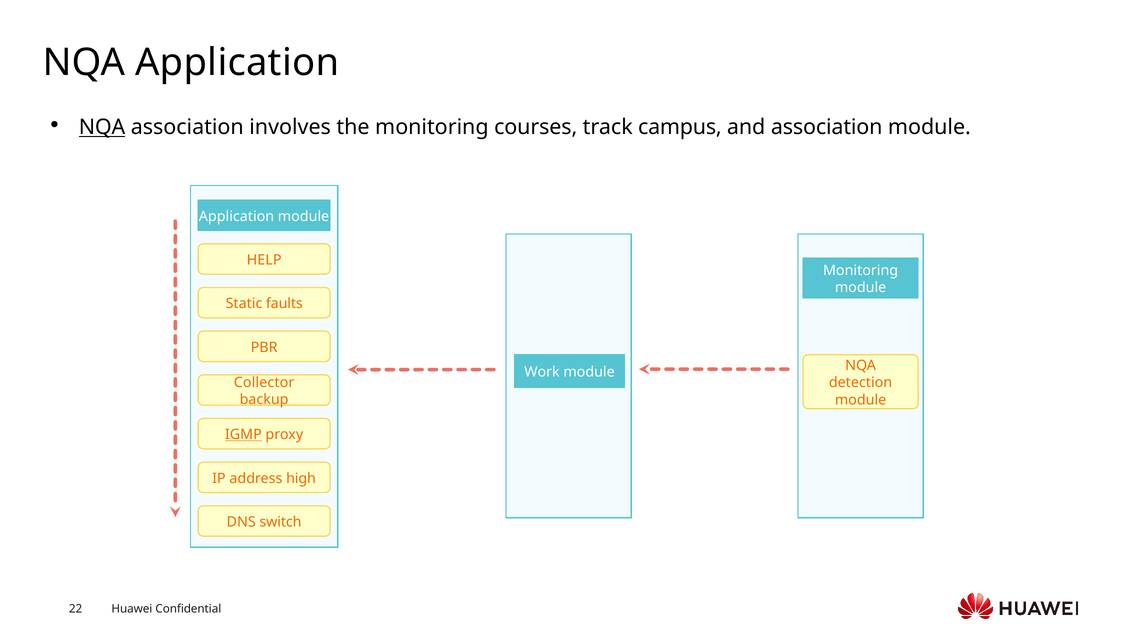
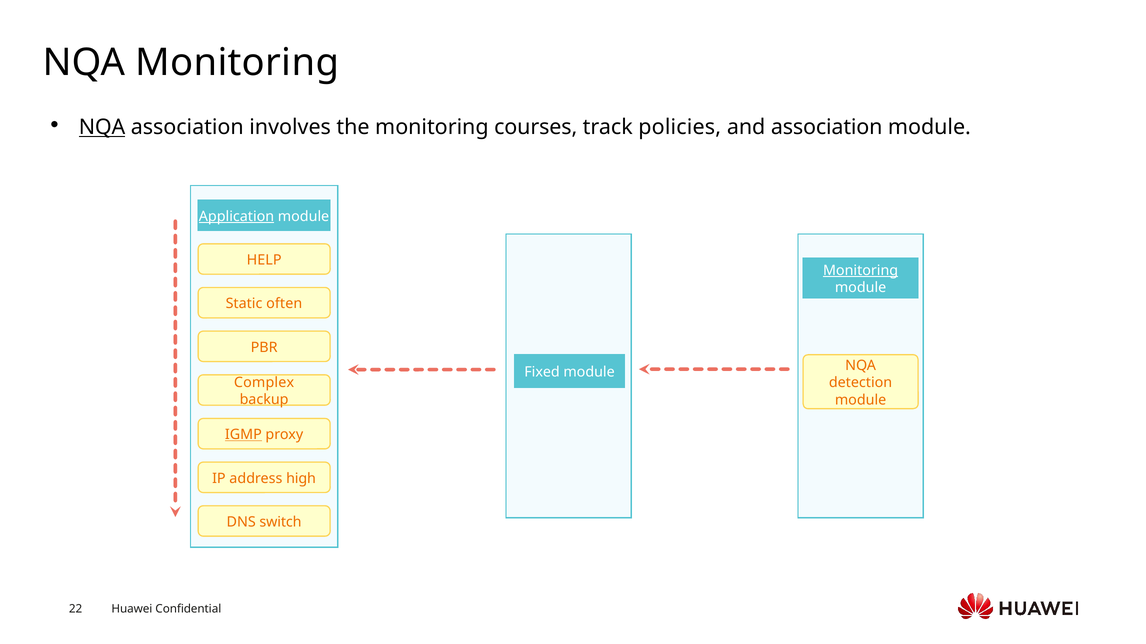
NQA Application: Application -> Monitoring
campus: campus -> policies
Application at (237, 217) underline: none -> present
Monitoring at (861, 271) underline: none -> present
faults: faults -> often
Work: Work -> Fixed
Collector: Collector -> Complex
